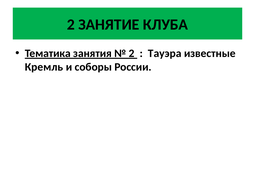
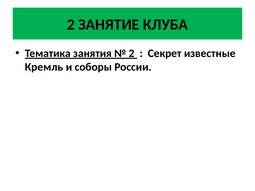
Тауэра: Тауэра -> Секрет
